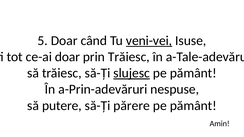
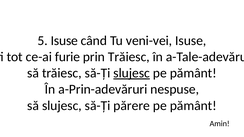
5 Doar: Doar -> Isuse
veni-vei underline: present -> none
ce-ai doar: doar -> furie
să putere: putere -> slujesc
